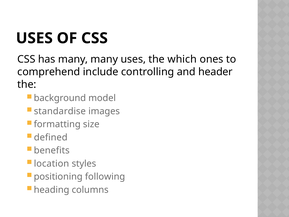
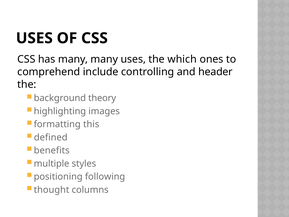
model: model -> theory
standardise: standardise -> highlighting
size: size -> this
location: location -> multiple
heading: heading -> thought
